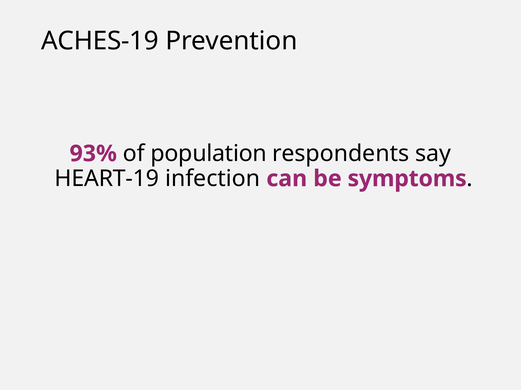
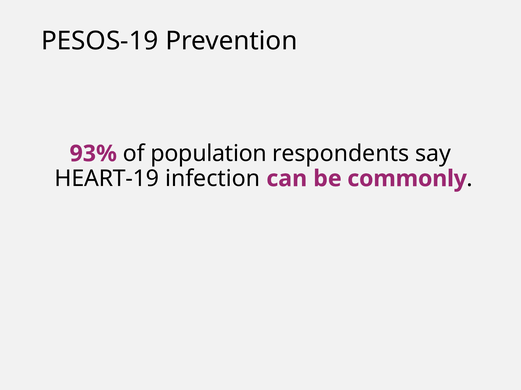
ACHES-19: ACHES-19 -> PESOS-19
symptoms: symptoms -> commonly
